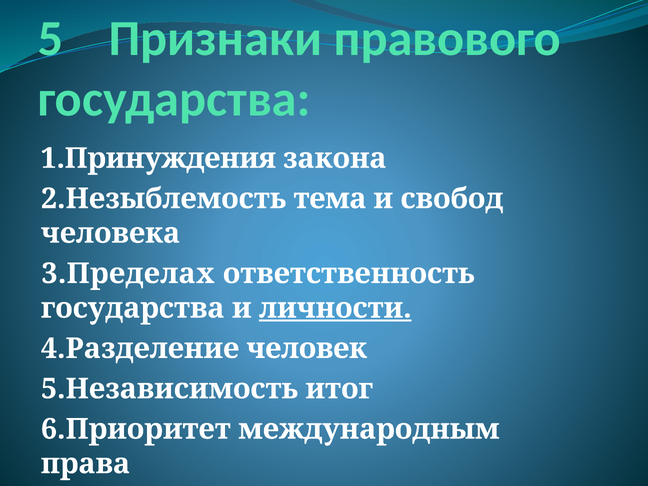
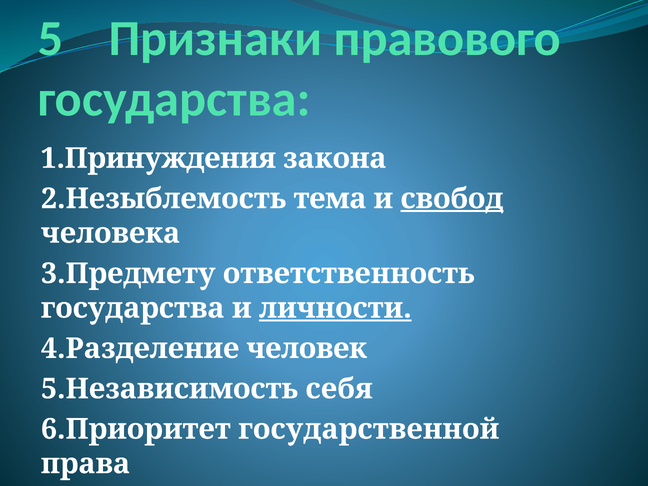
свобод underline: none -> present
3.Пределах: 3.Пределах -> 3.Предмету
итог: итог -> себя
международным: международным -> государственной
